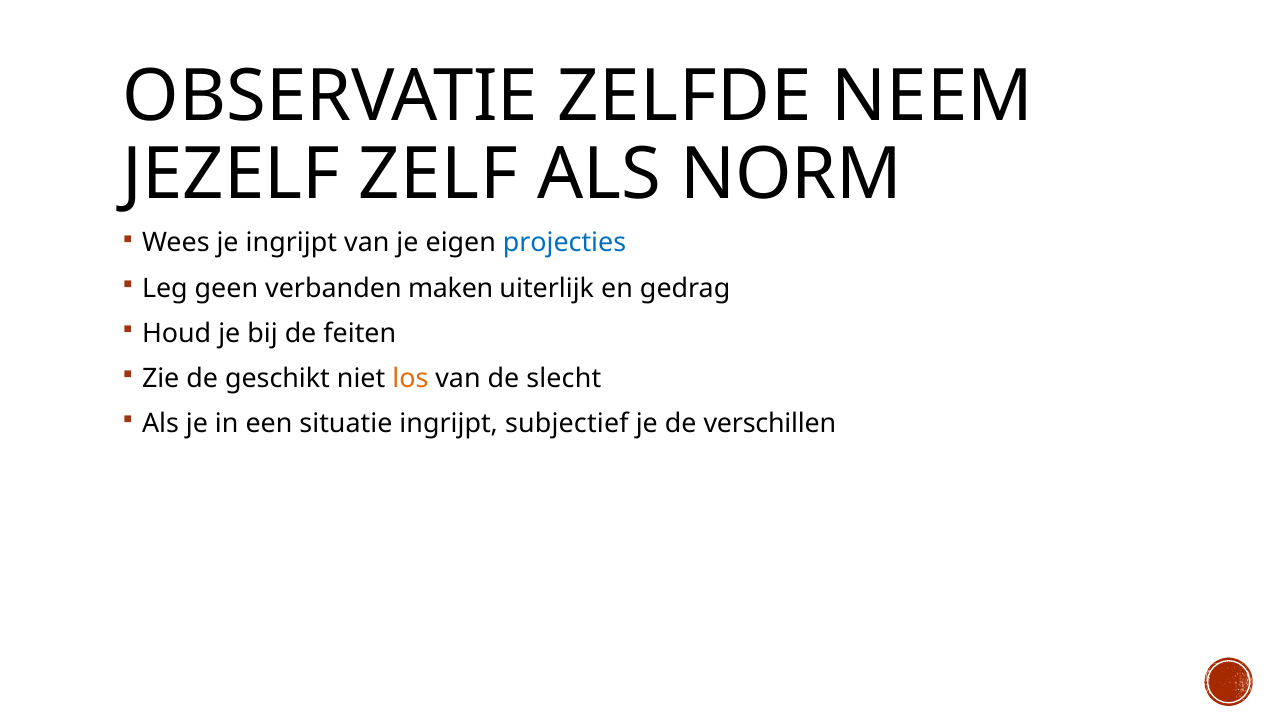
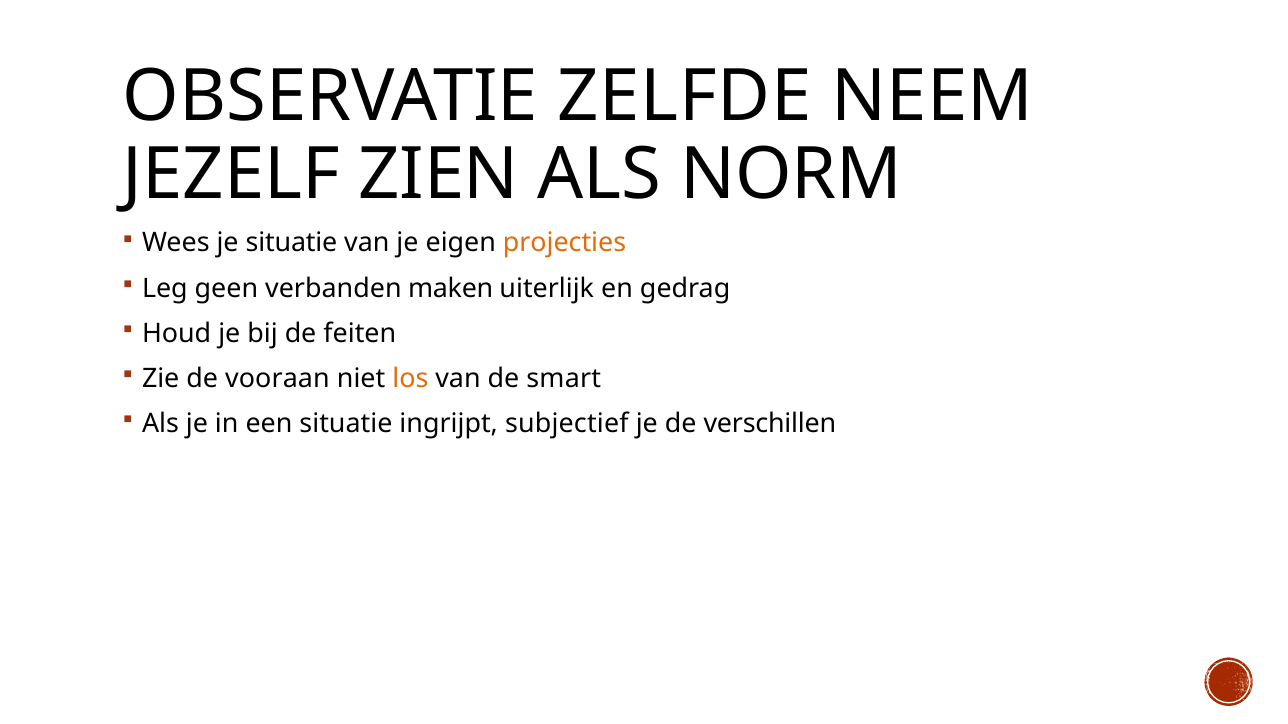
ZELF: ZELF -> ZIEN
je ingrijpt: ingrijpt -> situatie
projecties colour: blue -> orange
geschikt: geschikt -> vooraan
slecht: slecht -> smart
